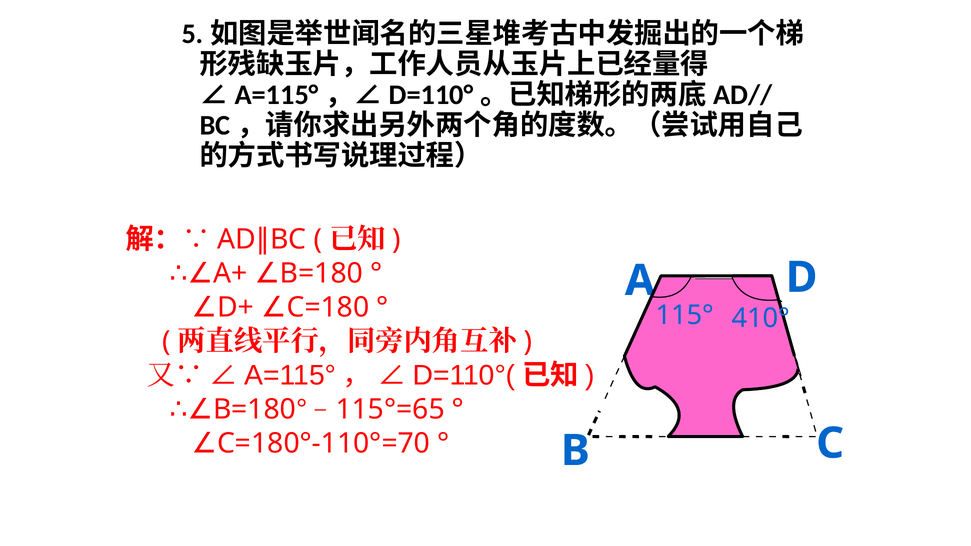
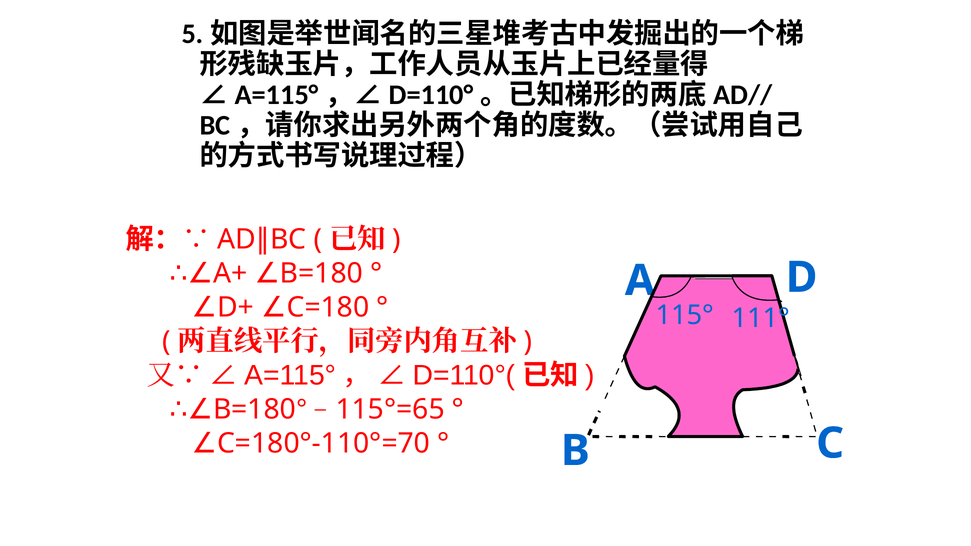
410°: 410° -> 111°
